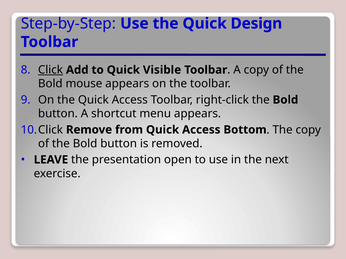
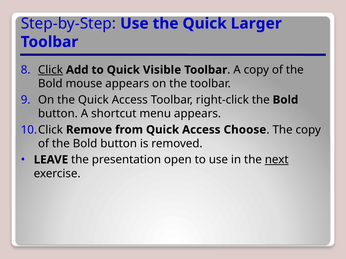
Design: Design -> Larger
Bottom: Bottom -> Choose
next underline: none -> present
